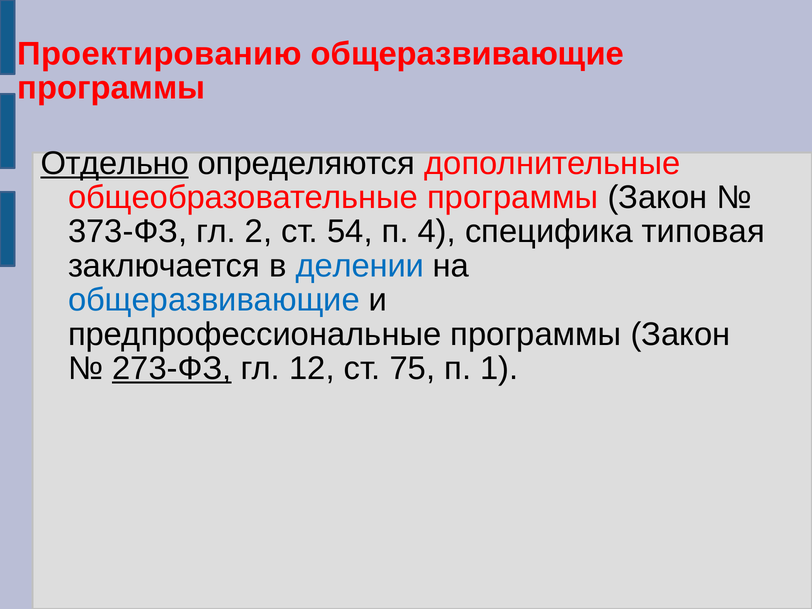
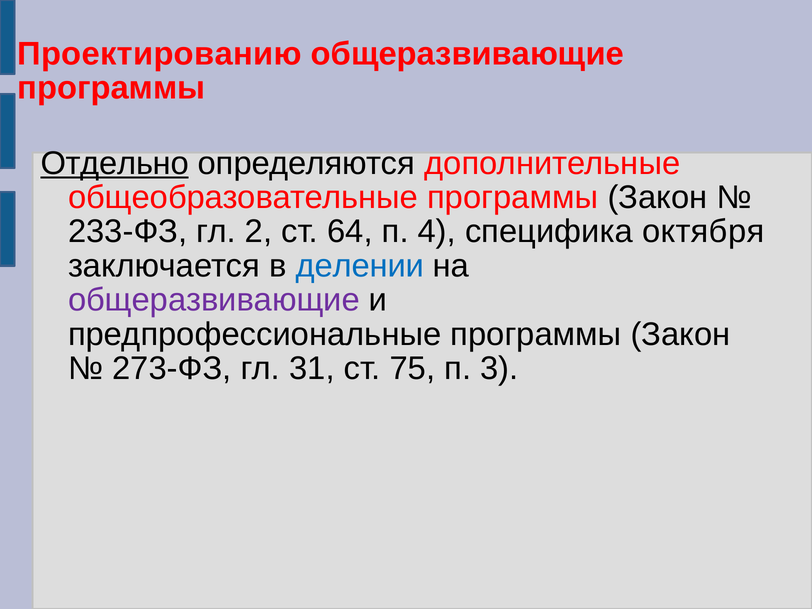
373-ФЗ: 373-ФЗ -> 233-ФЗ
54: 54 -> 64
типовая: типовая -> октября
общеразвивающие at (214, 300) colour: blue -> purple
273-ФЗ underline: present -> none
12: 12 -> 31
1: 1 -> 3
